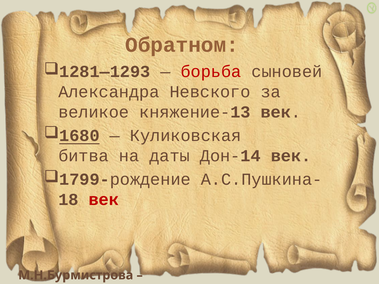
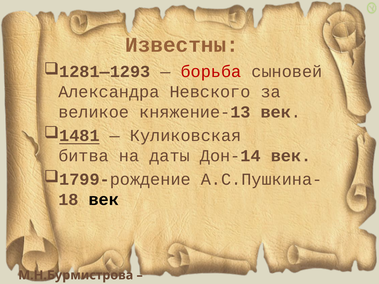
Обратном: Обратном -> Известны
1680: 1680 -> 1481
век at (104, 200) colour: red -> black
